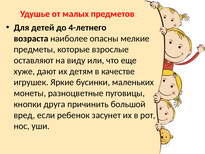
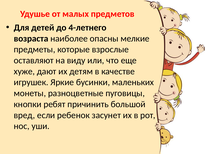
друга: друга -> ребят
